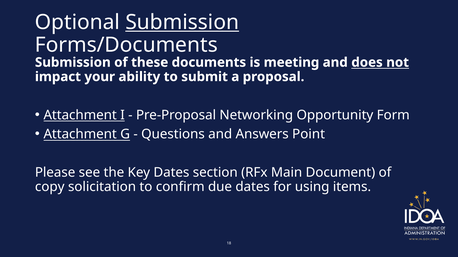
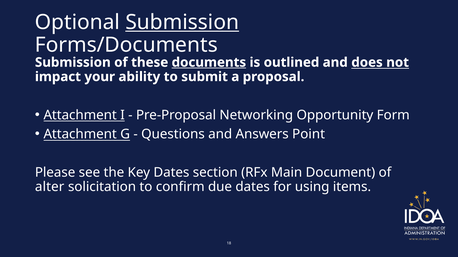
documents underline: none -> present
meeting: meeting -> outlined
copy: copy -> alter
